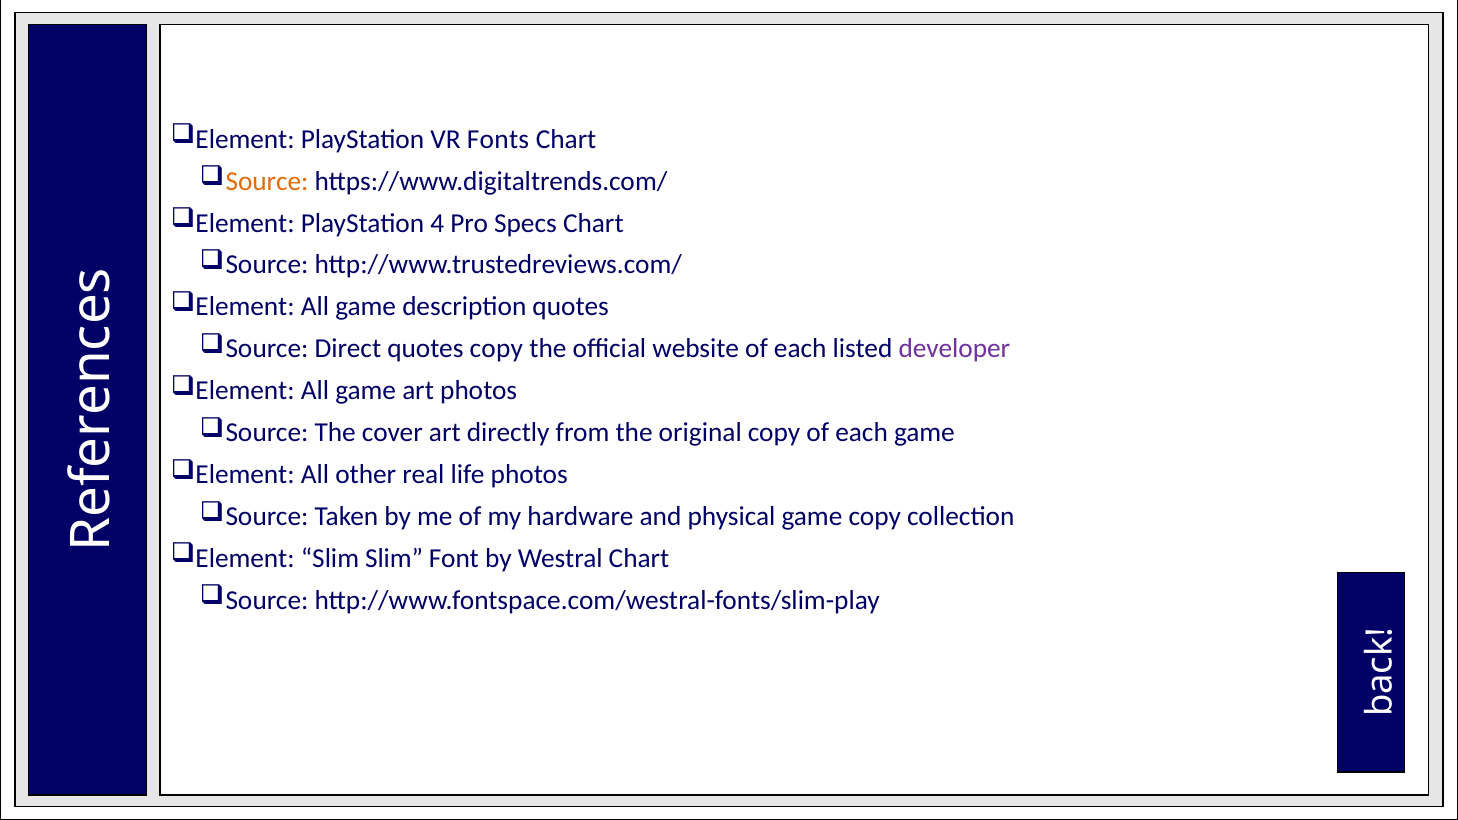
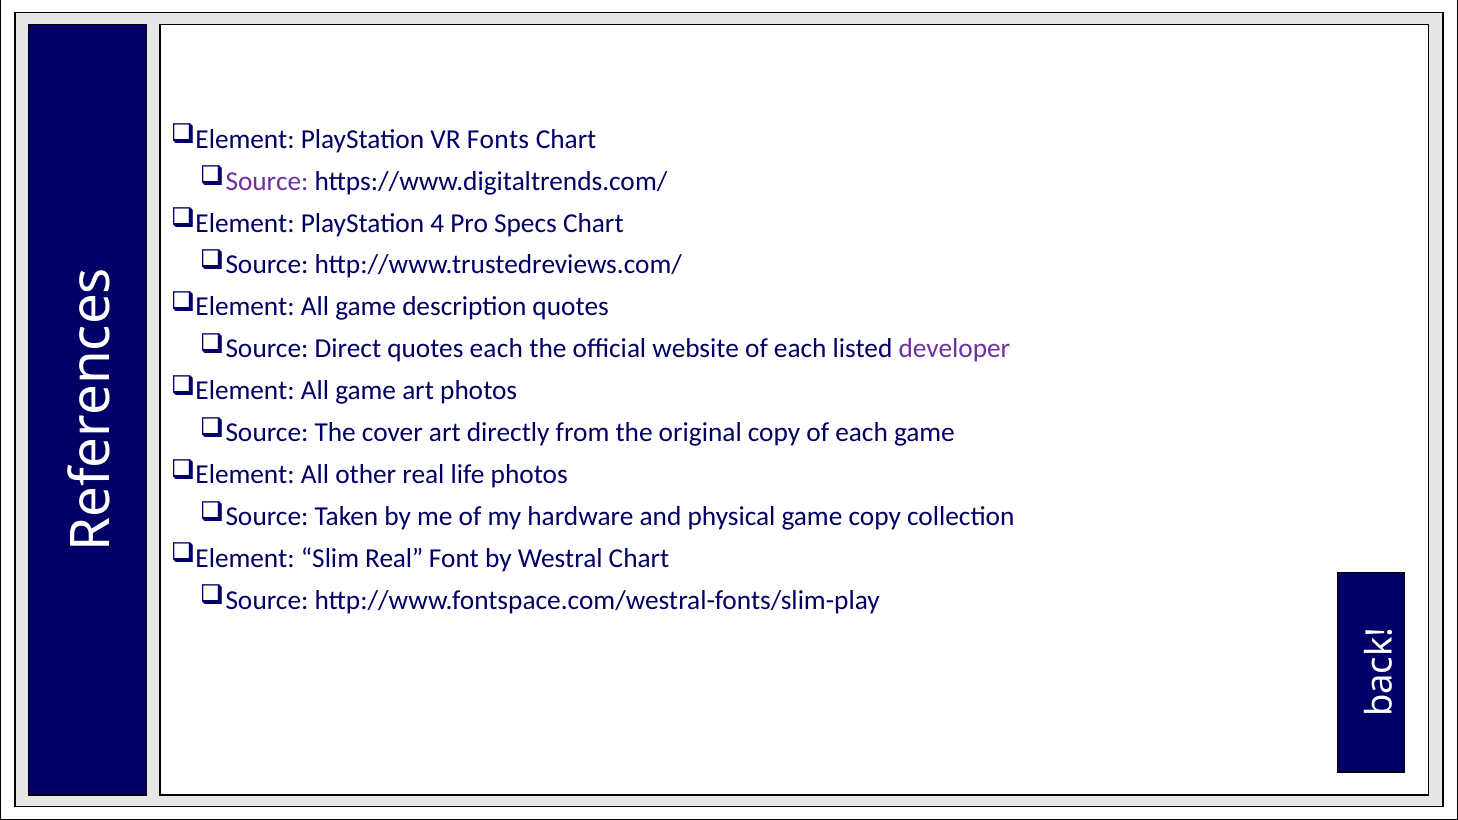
Source at (267, 181) colour: orange -> purple
quotes copy: copy -> each
Slim Slim: Slim -> Real
